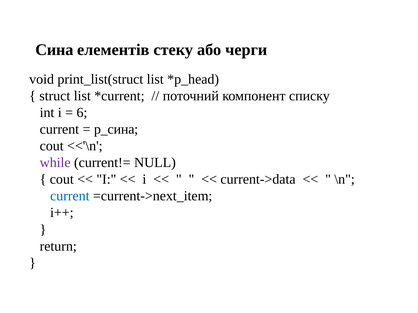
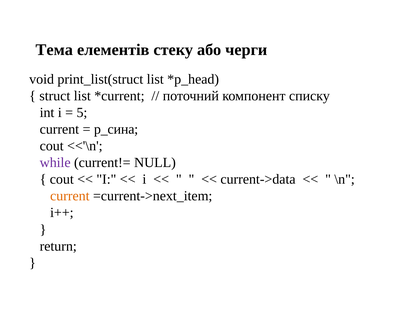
Сина: Сина -> Тема
6: 6 -> 5
current at (70, 196) colour: blue -> orange
